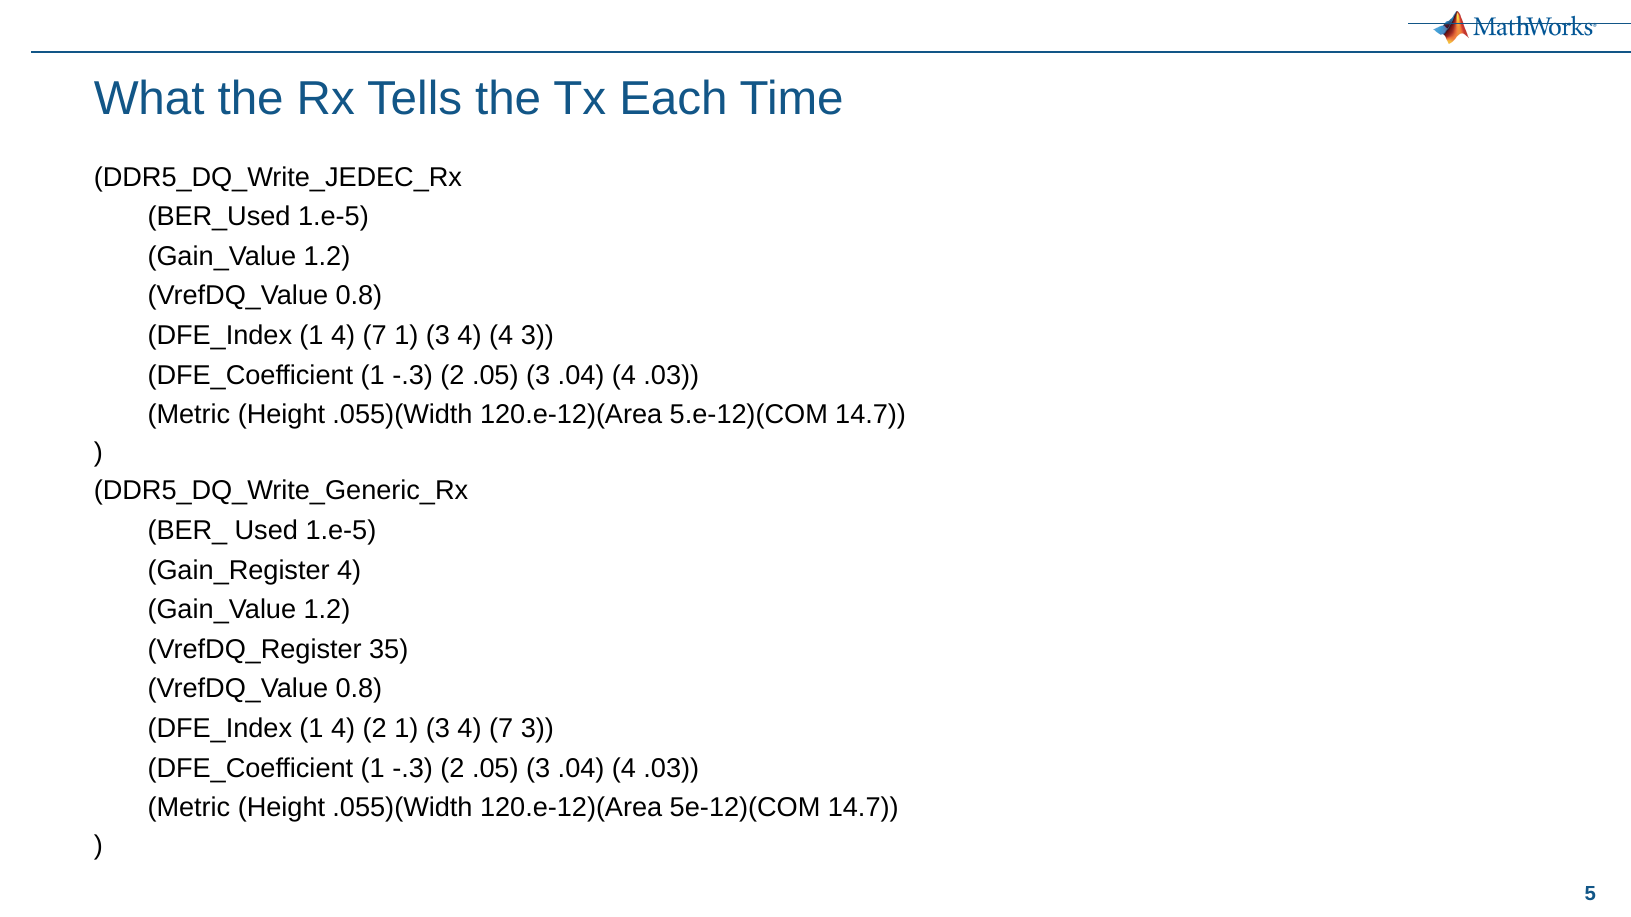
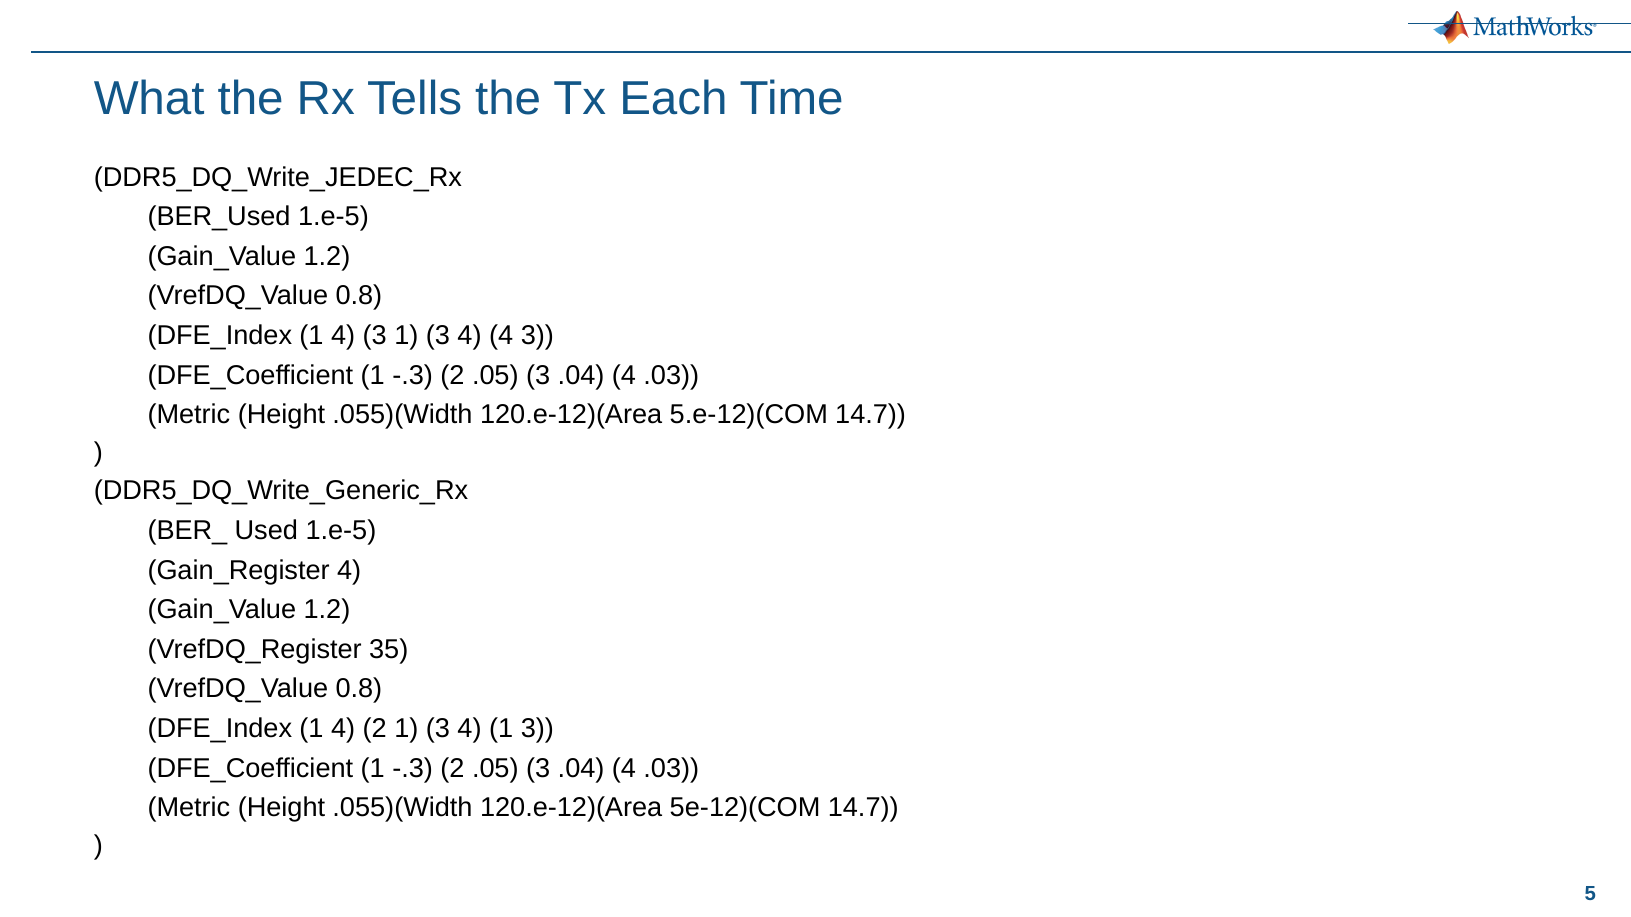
1 4 7: 7 -> 3
3 4 7: 7 -> 1
